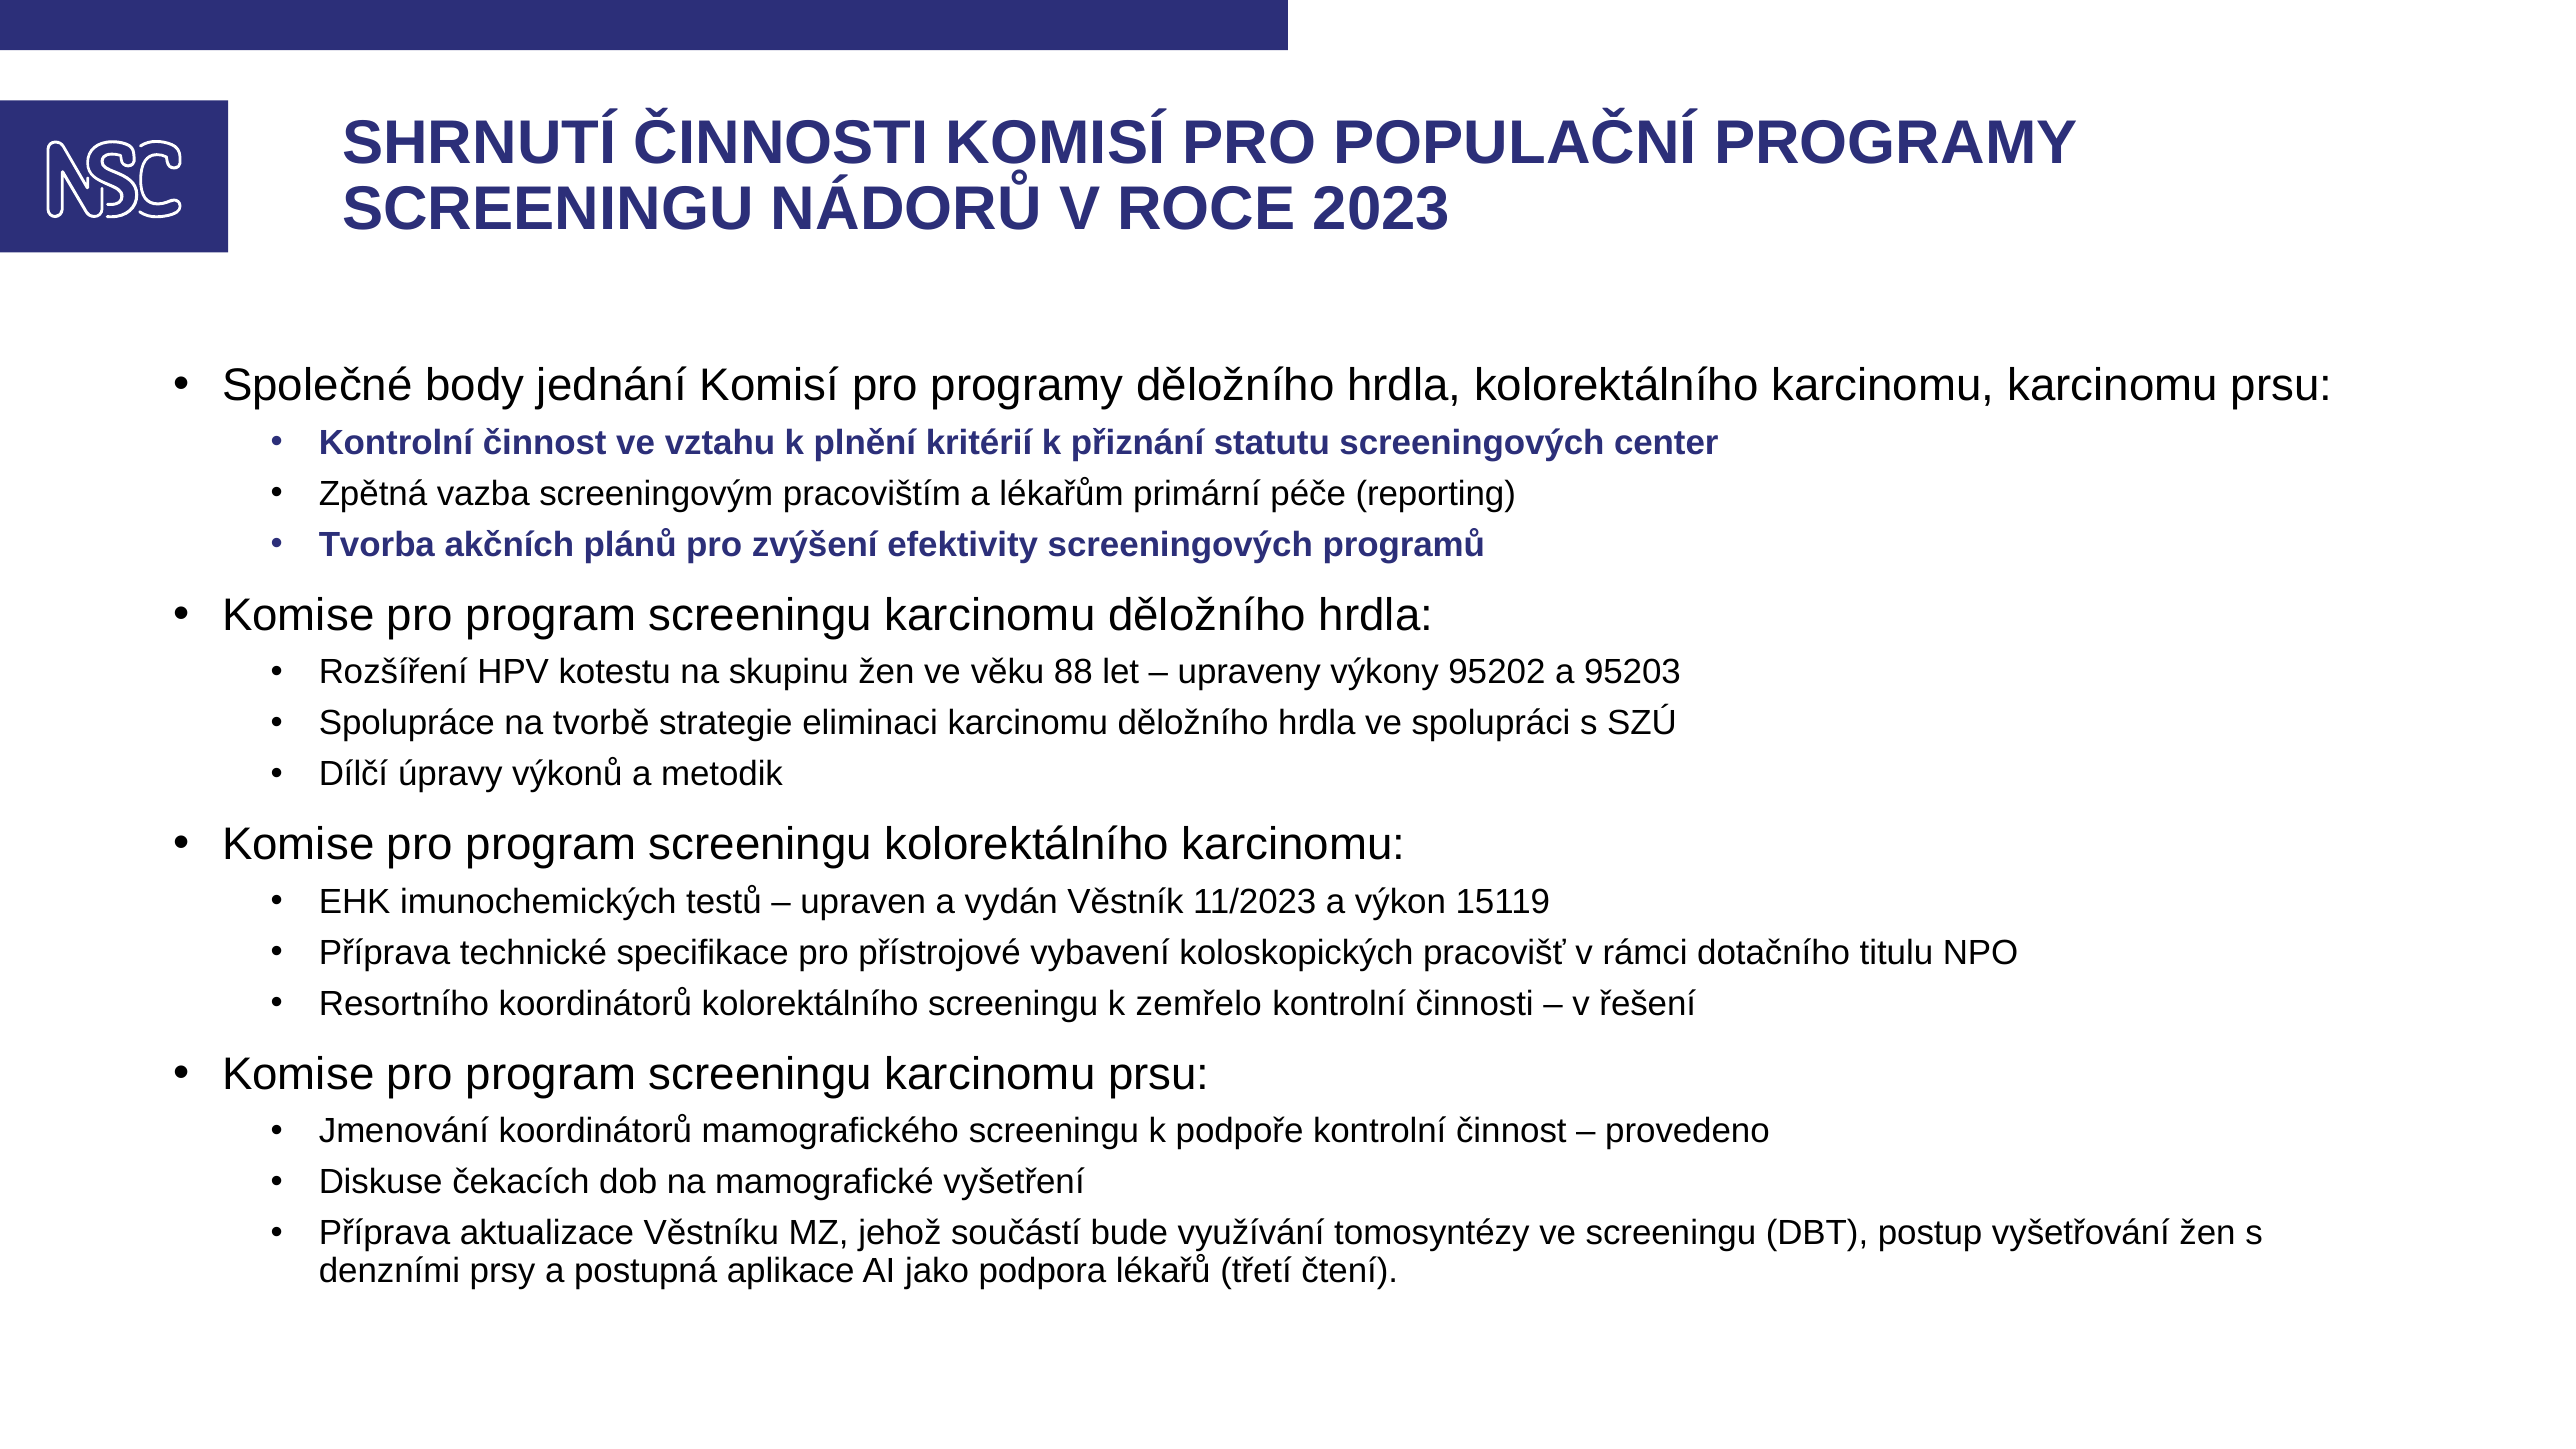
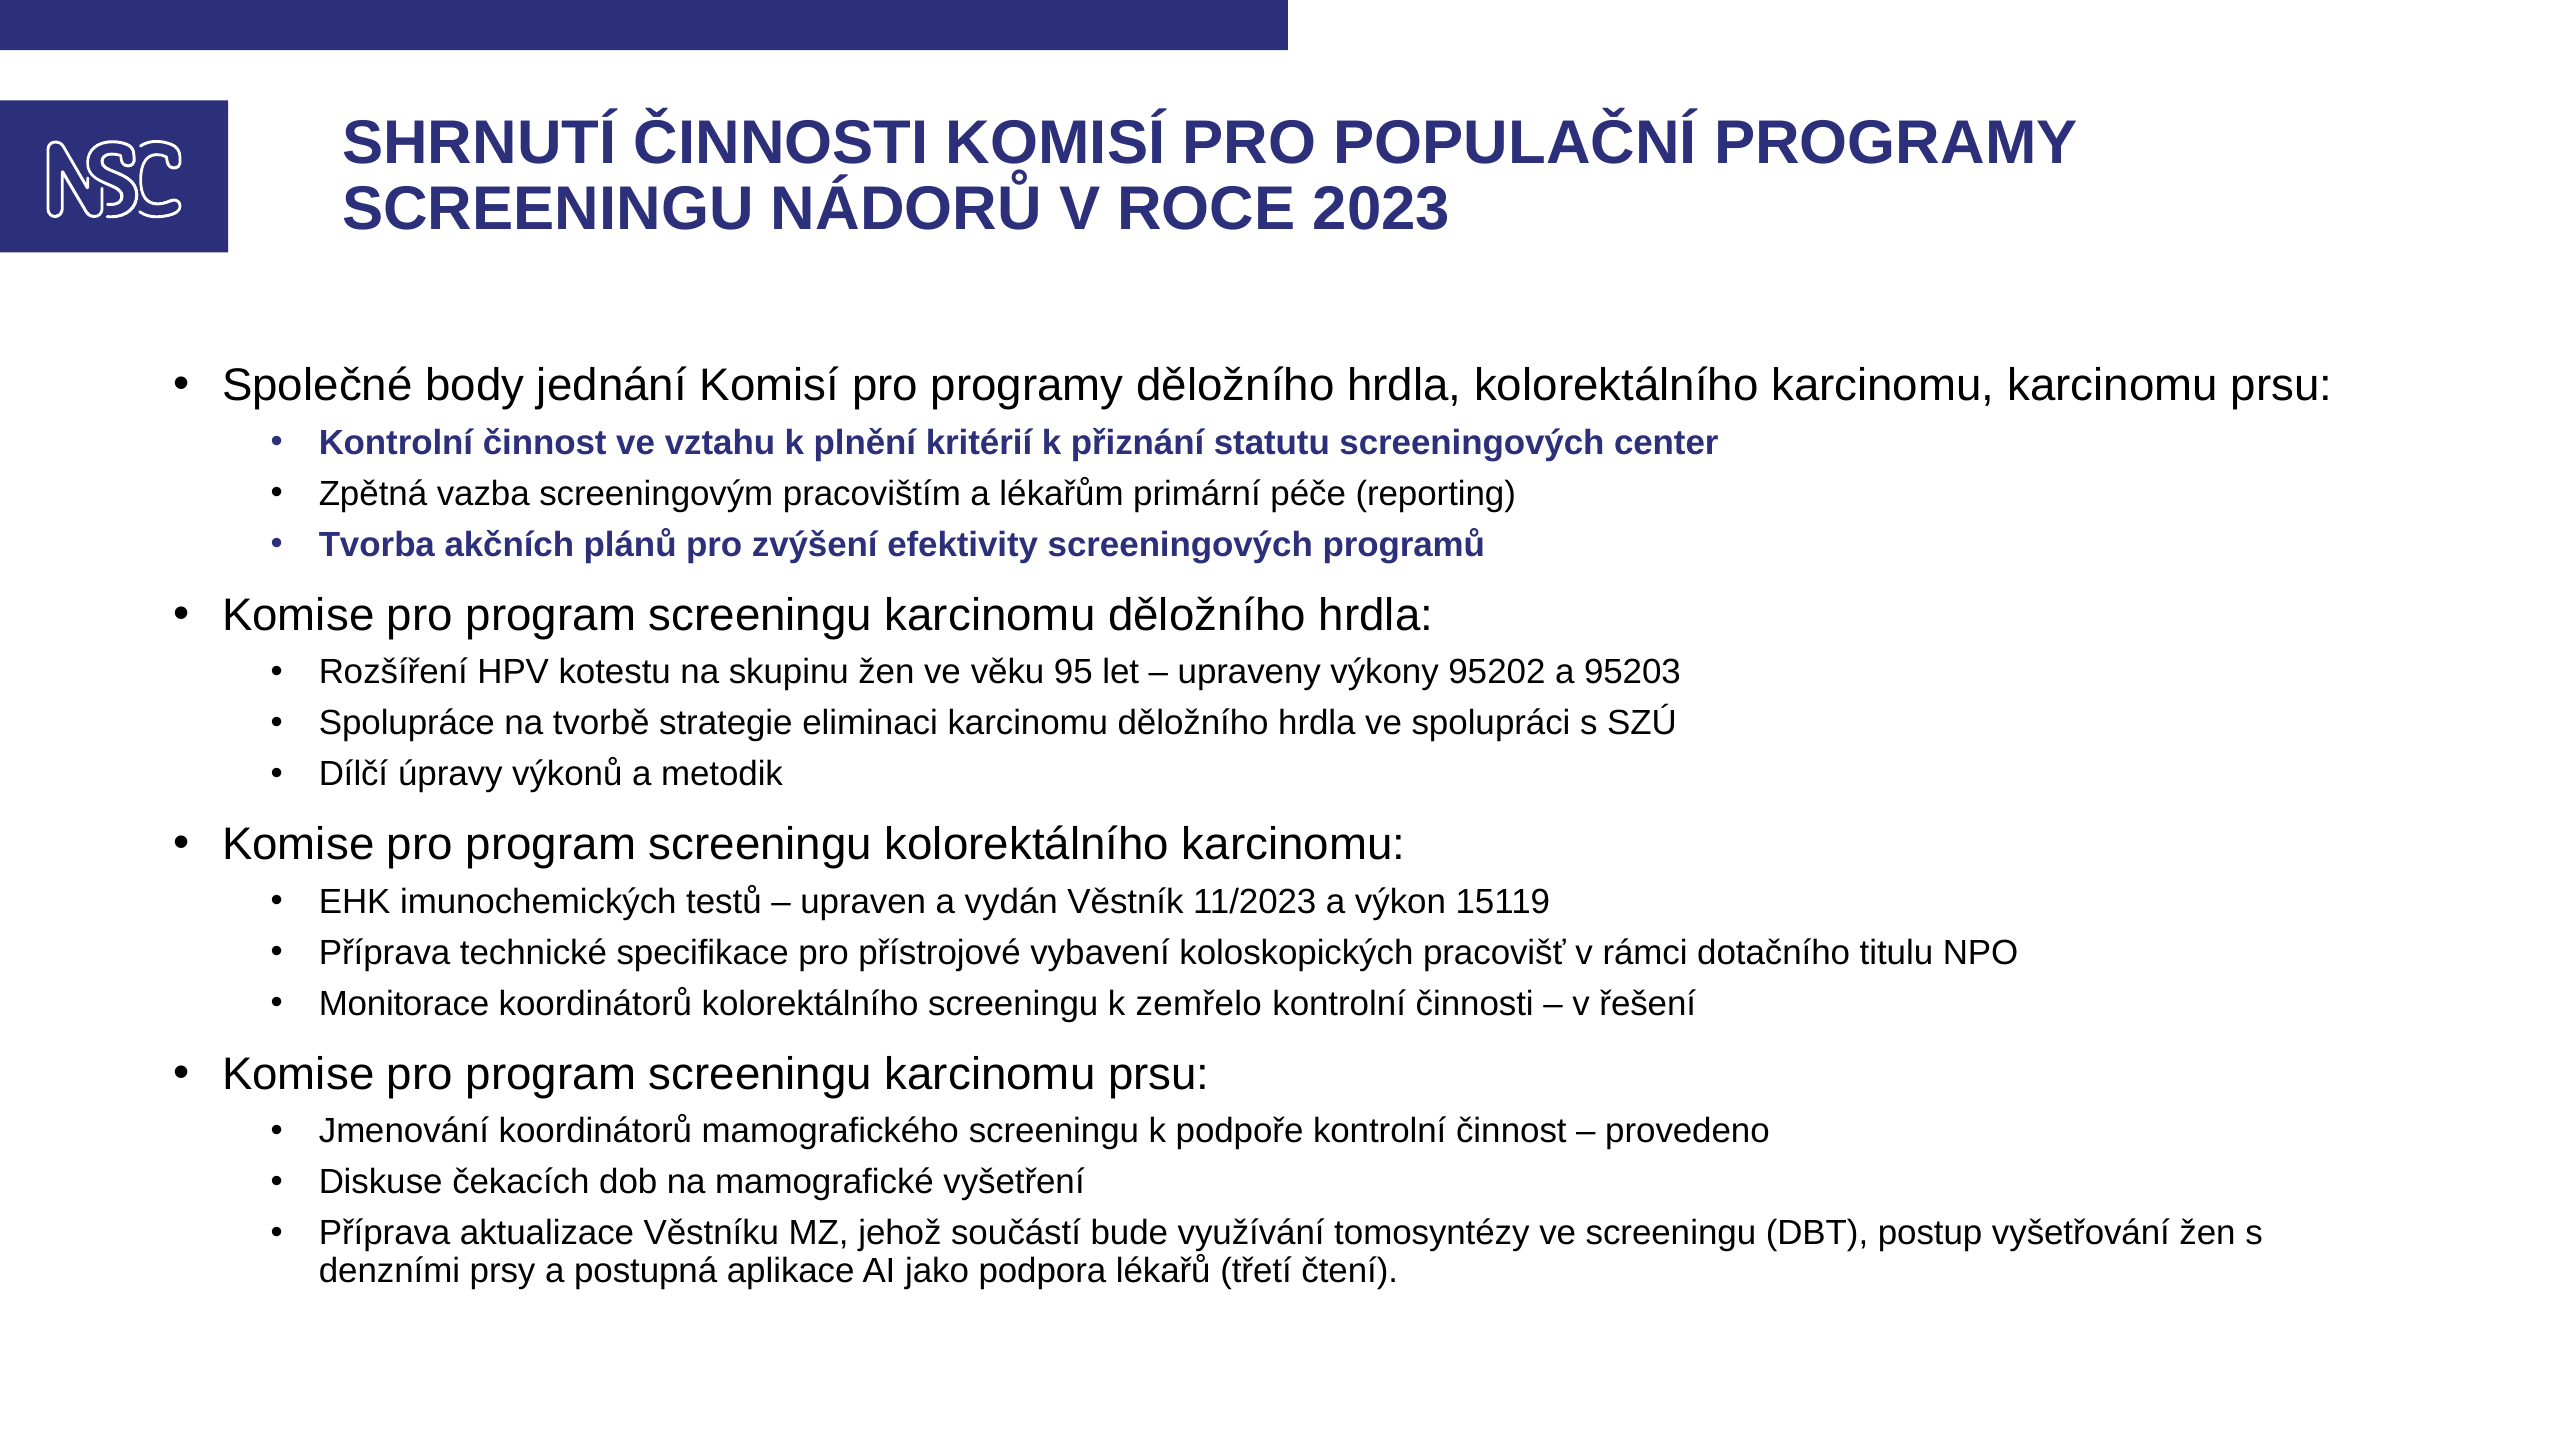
88: 88 -> 95
Resortního: Resortního -> Monitorace
